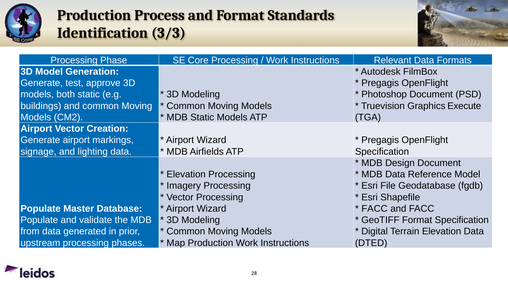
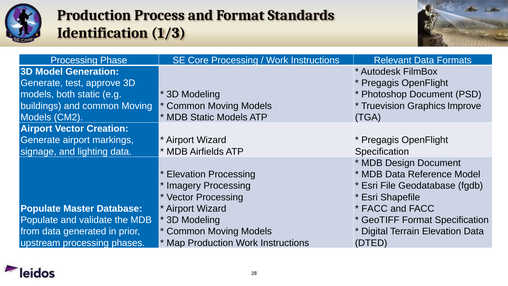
3/3: 3/3 -> 1/3
Execute: Execute -> Improve
